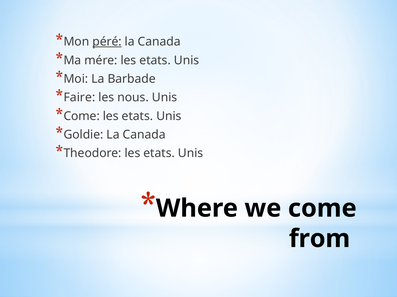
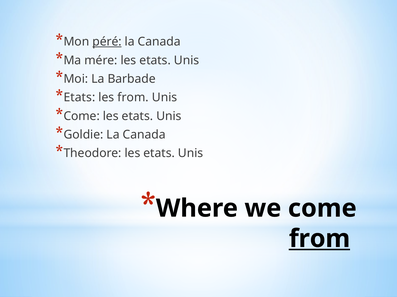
Faire at (79, 98): Faire -> Etats
les nous: nous -> from
from at (320, 239) underline: none -> present
